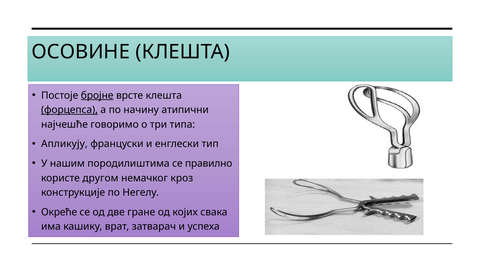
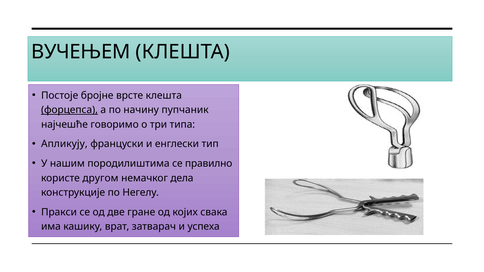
ОСОВИНЕ: ОСОВИНЕ -> ВУЧЕЊЕМ
бројне underline: present -> none
атипични: атипични -> пупчаник
кроз: кроз -> дела
Окреће: Окреће -> Пракси
